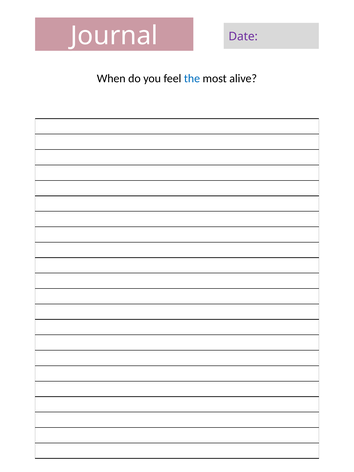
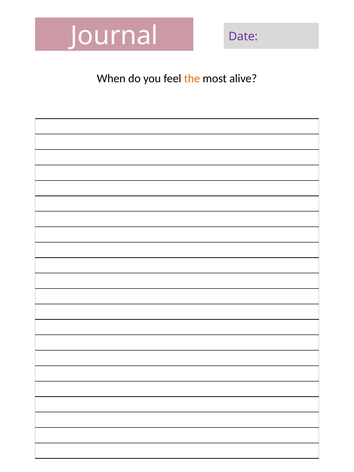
the colour: blue -> orange
